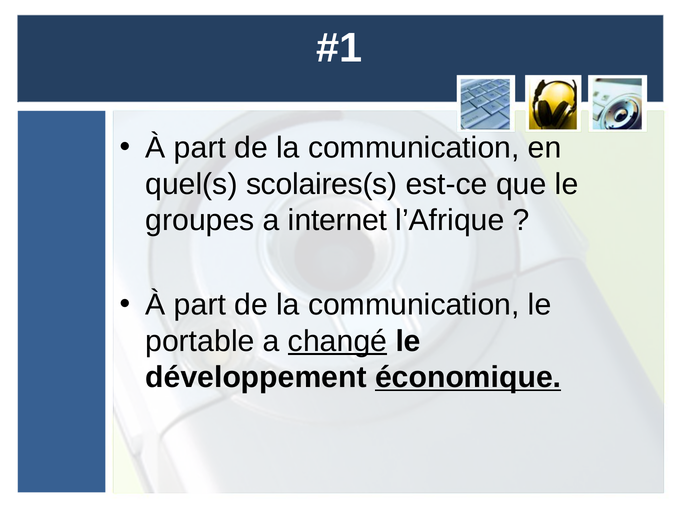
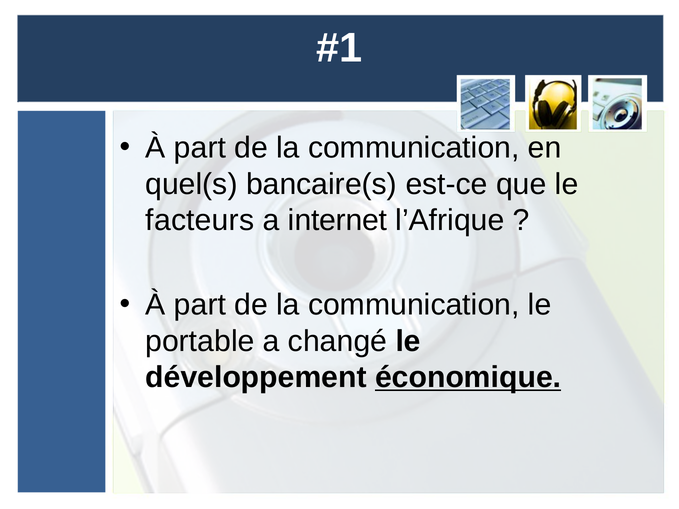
scolaires(s: scolaires(s -> bancaire(s
groupes: groupes -> facteurs
changé underline: present -> none
